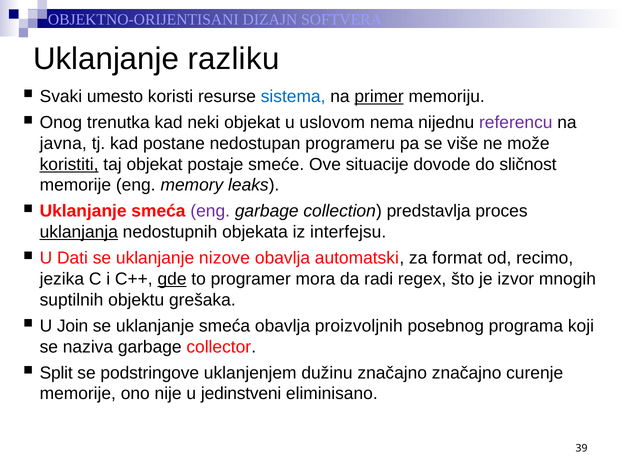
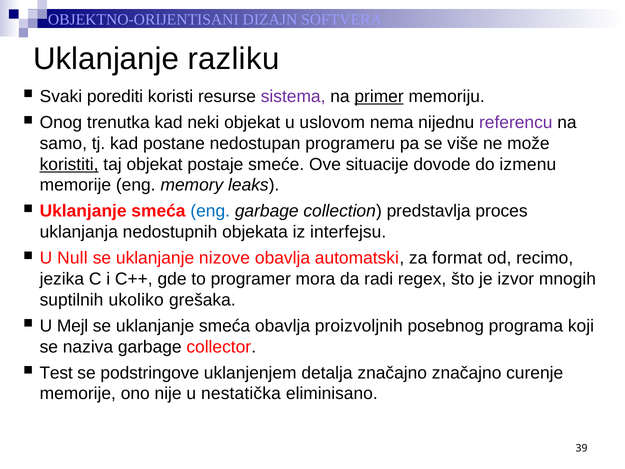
umesto: umesto -> porediti
sistema colour: blue -> purple
javna: javna -> samo
sličnost: sličnost -> izmenu
eng at (210, 211) colour: purple -> blue
uklanjanja underline: present -> none
Dati: Dati -> Null
gde underline: present -> none
objektu: objektu -> ukoliko
Join: Join -> Mejl
Split: Split -> Test
dužinu: dužinu -> detalja
jedinstveni: jedinstveni -> nestatička
